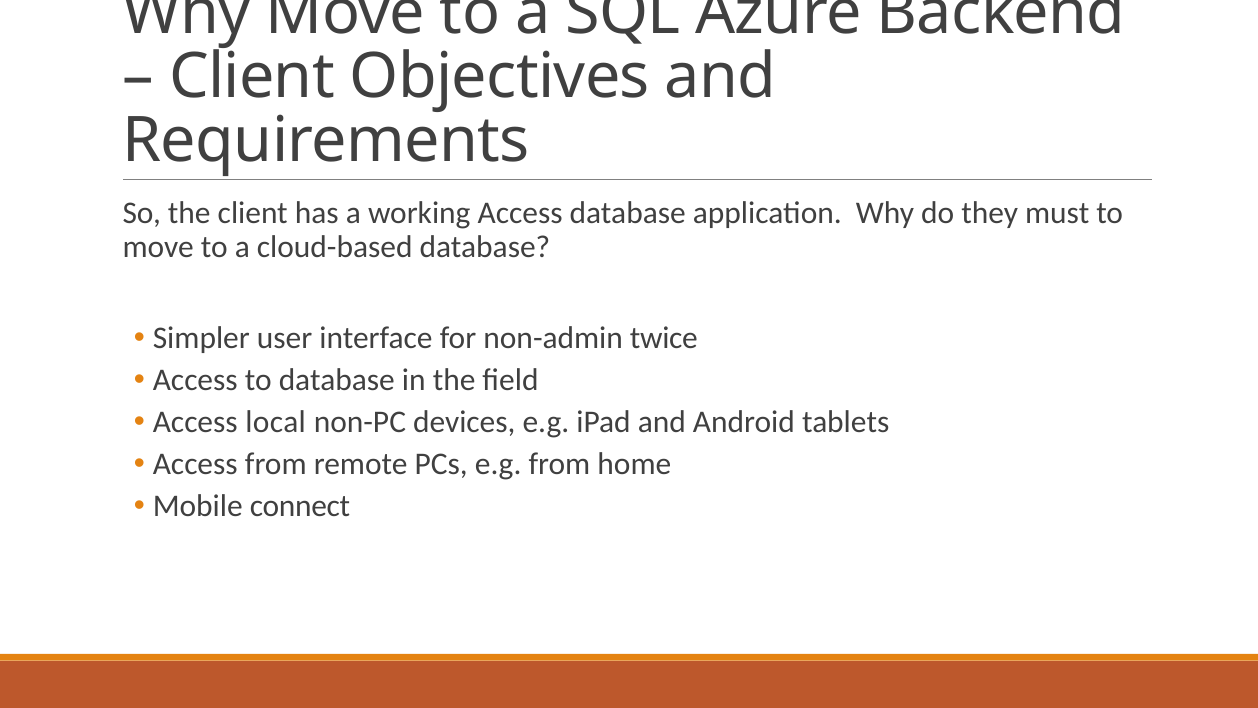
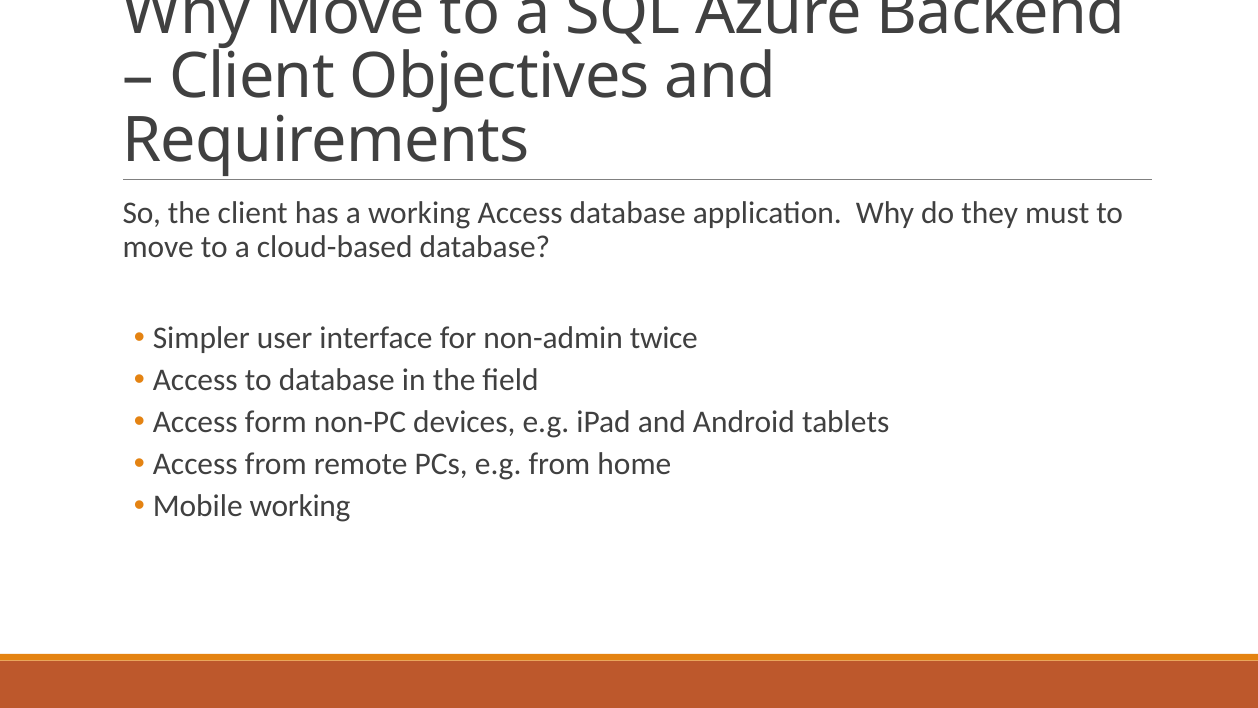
local: local -> form
Mobile connect: connect -> working
